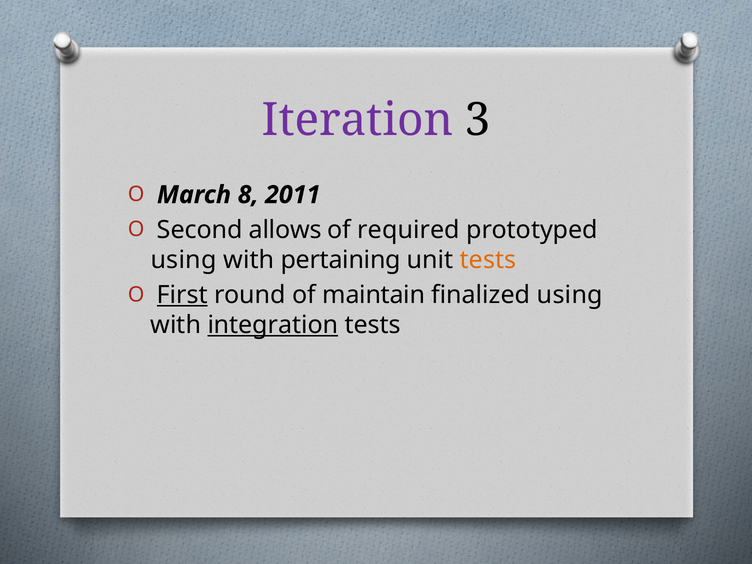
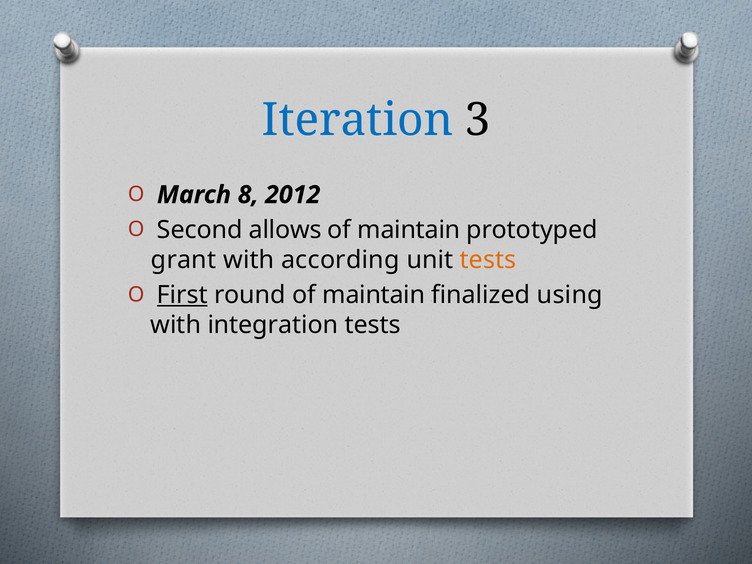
Iteration colour: purple -> blue
2011: 2011 -> 2012
required at (409, 230): required -> maintain
using at (184, 260): using -> grant
pertaining: pertaining -> according
integration underline: present -> none
